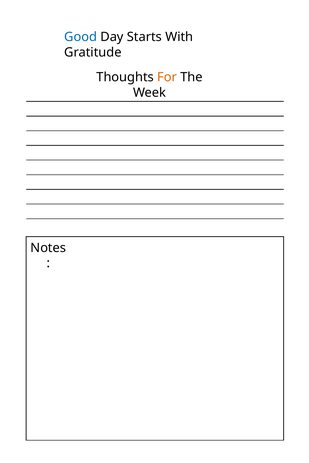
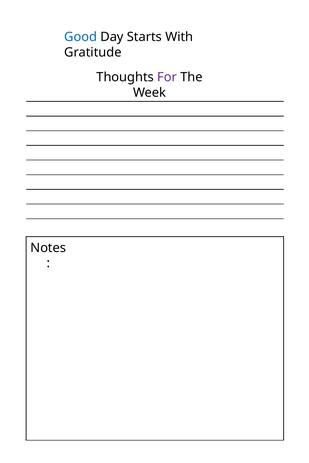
For colour: orange -> purple
